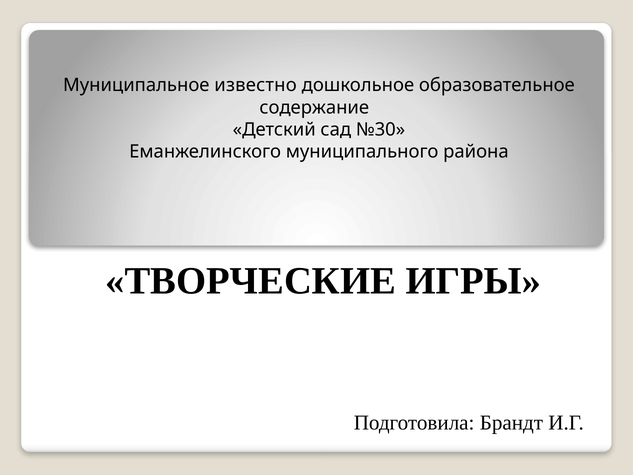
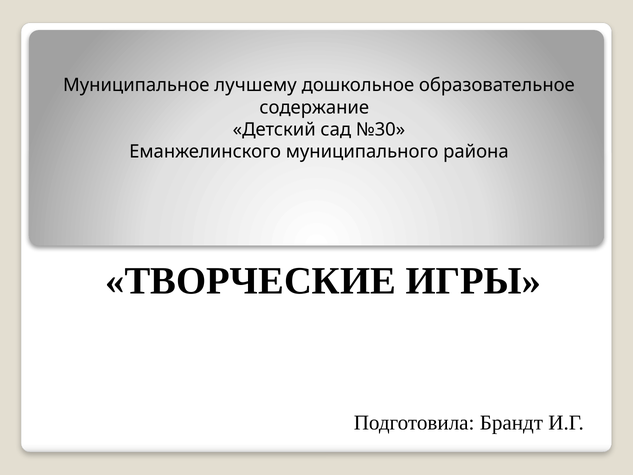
известно: известно -> лучшему
